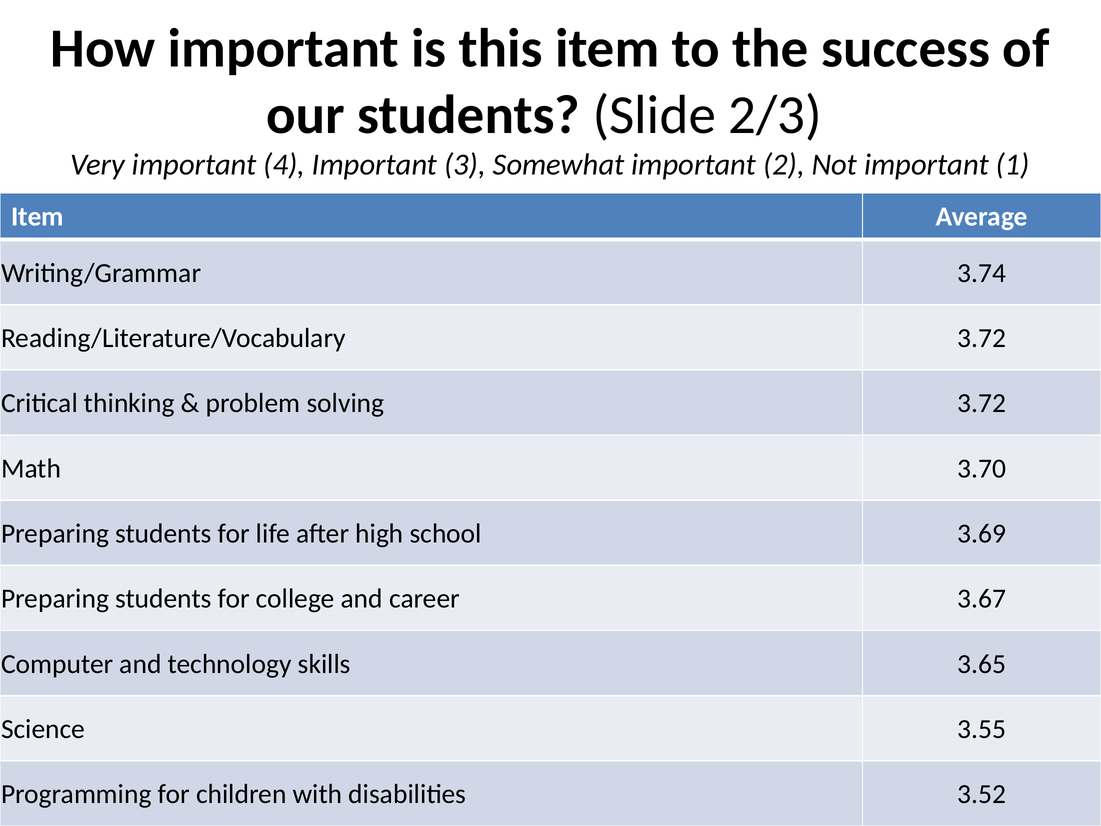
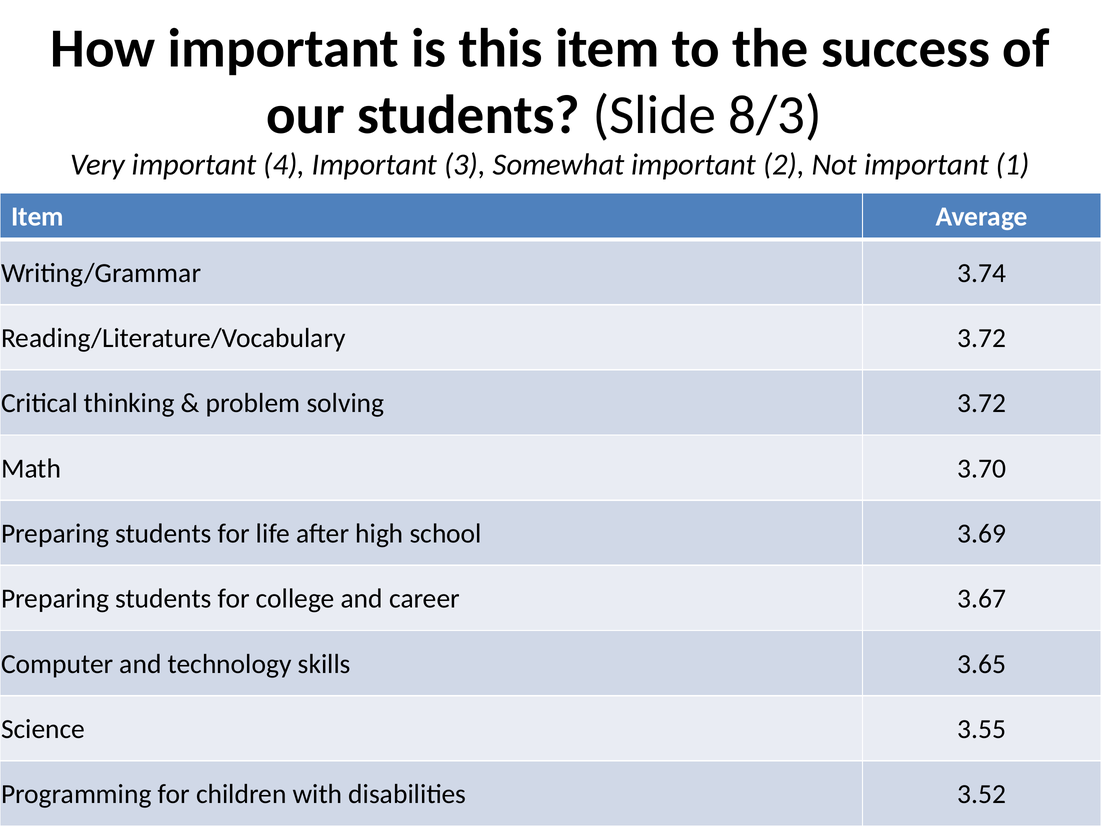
2/3: 2/3 -> 8/3
